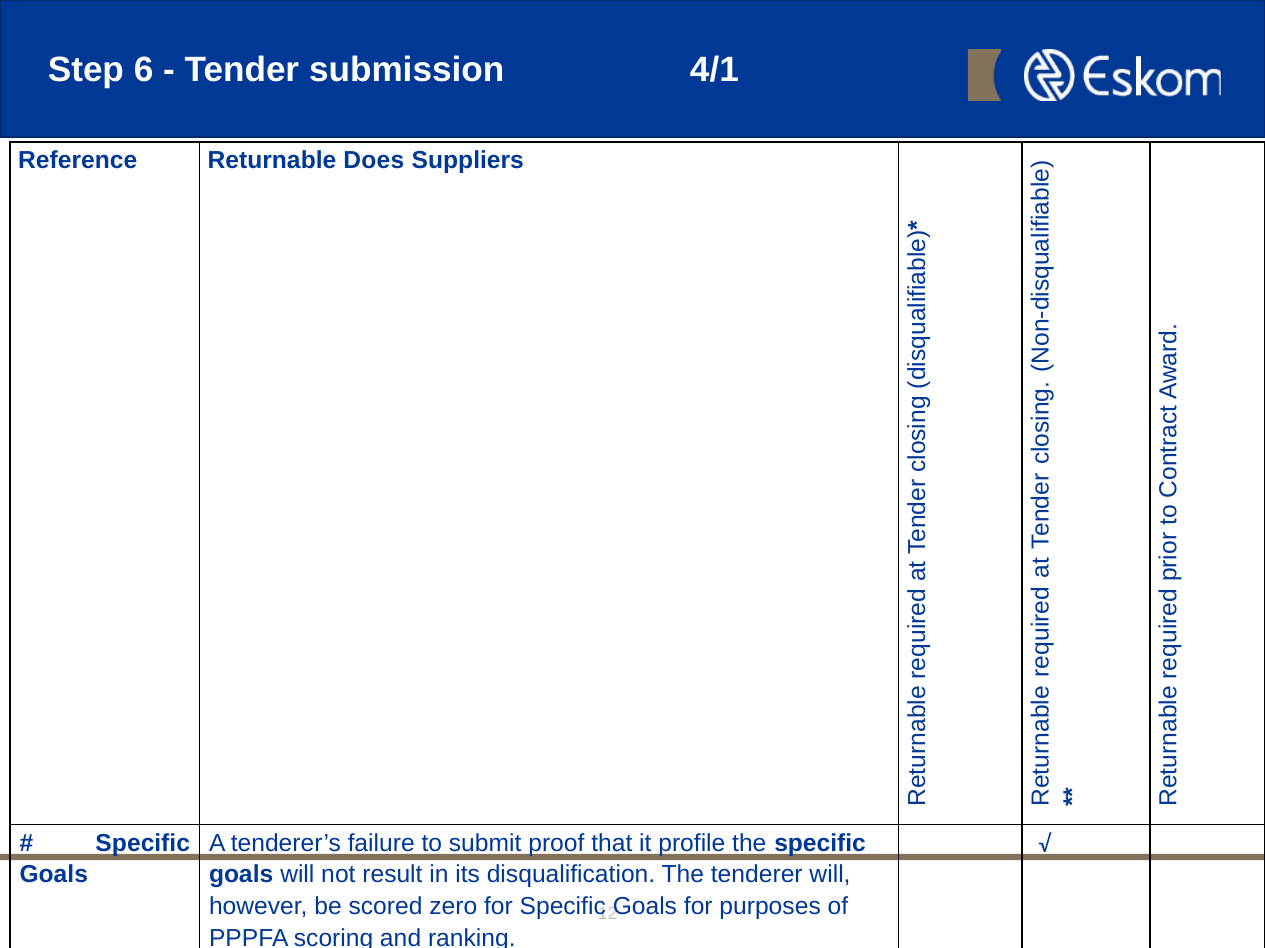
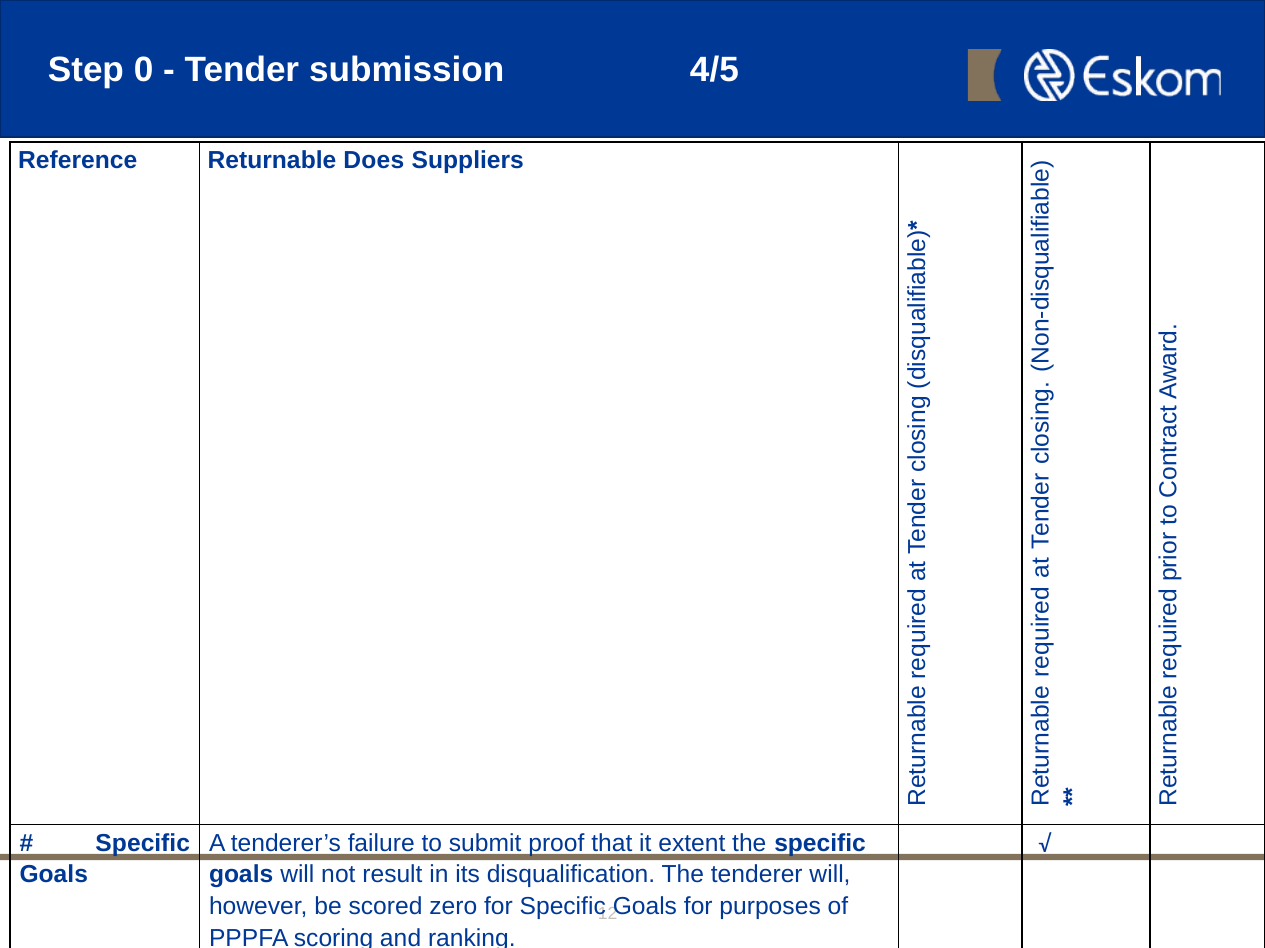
6: 6 -> 0
4/1: 4/1 -> 4/5
it profile: profile -> extent
